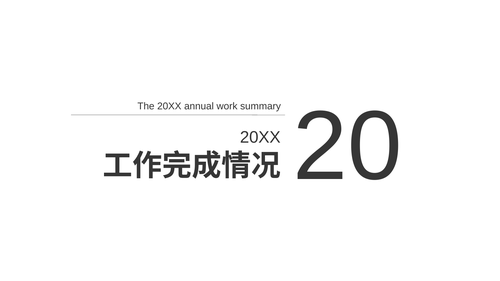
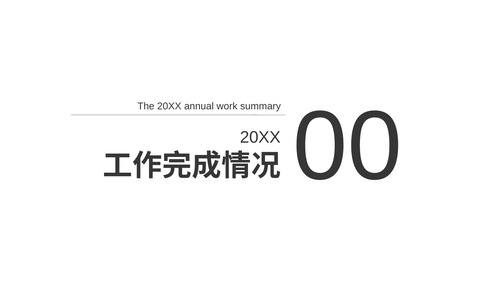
20: 20 -> 00
